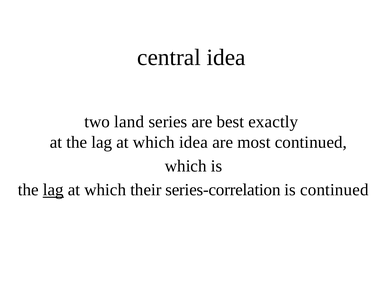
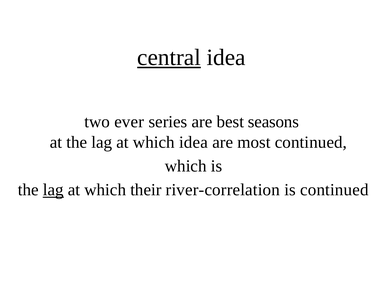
central underline: none -> present
land: land -> ever
exactly: exactly -> seasons
series-correlation: series-correlation -> river-correlation
